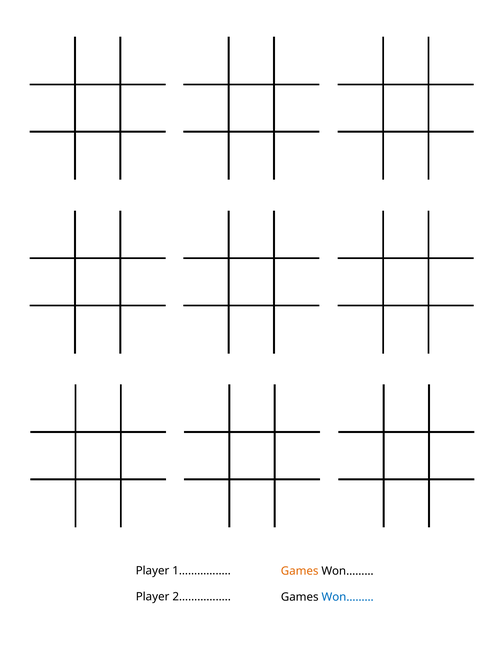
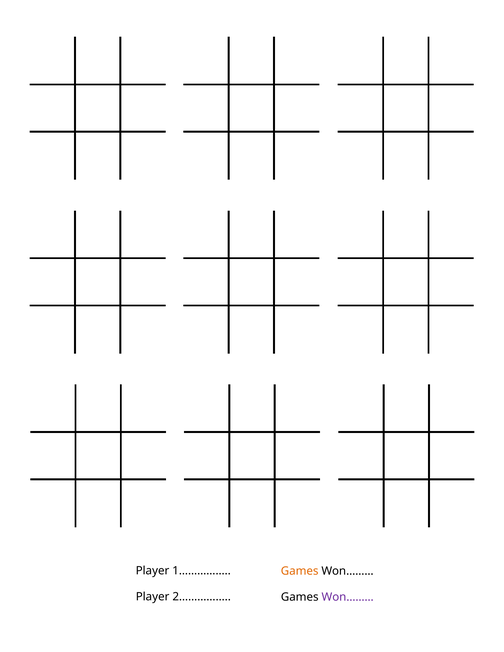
Won……… at (348, 597) colour: blue -> purple
